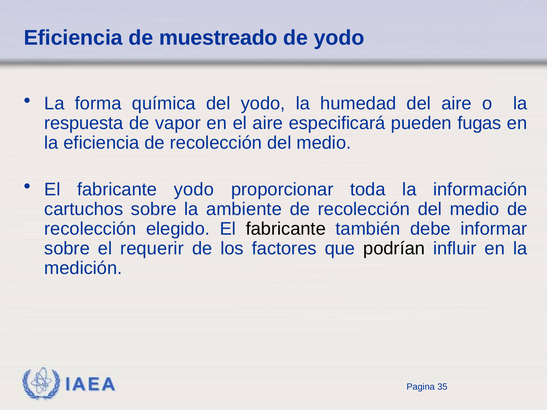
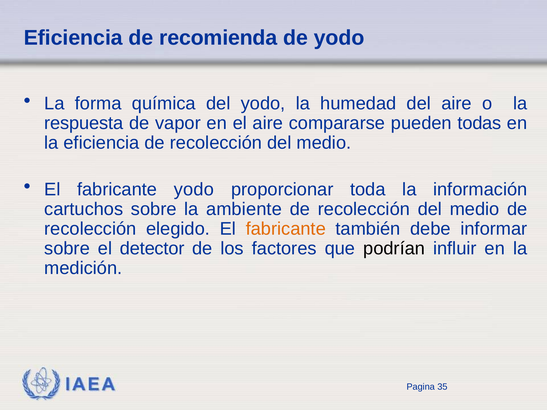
muestreado: muestreado -> recomienda
especificará: especificará -> compararse
fugas: fugas -> todas
fabricante at (286, 229) colour: black -> orange
requerir: requerir -> detector
